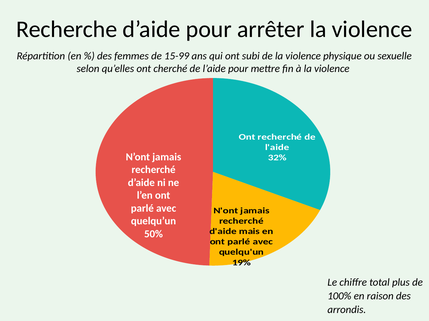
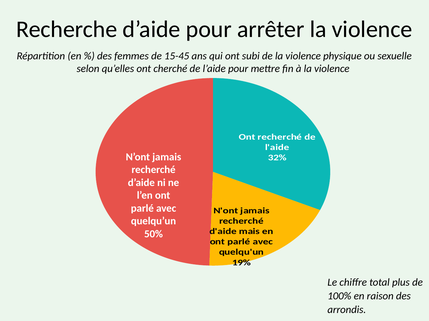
15-99: 15-99 -> 15-45
